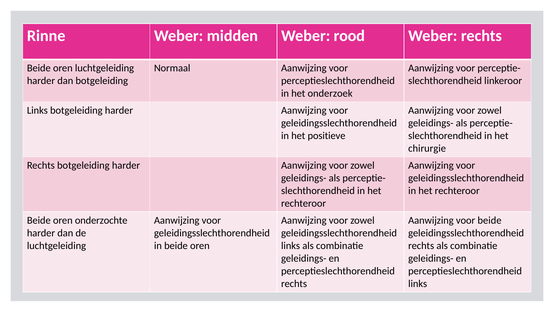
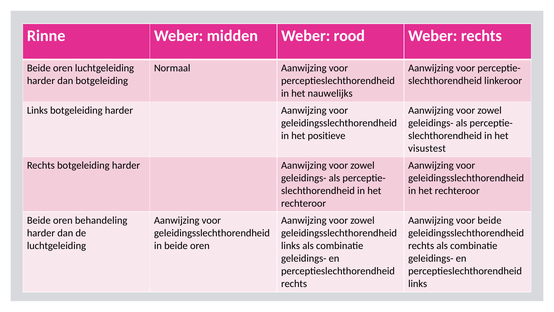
onderzoek: onderzoek -> nauwelijks
chirurgie: chirurgie -> visustest
onderzochte: onderzochte -> behandeling
